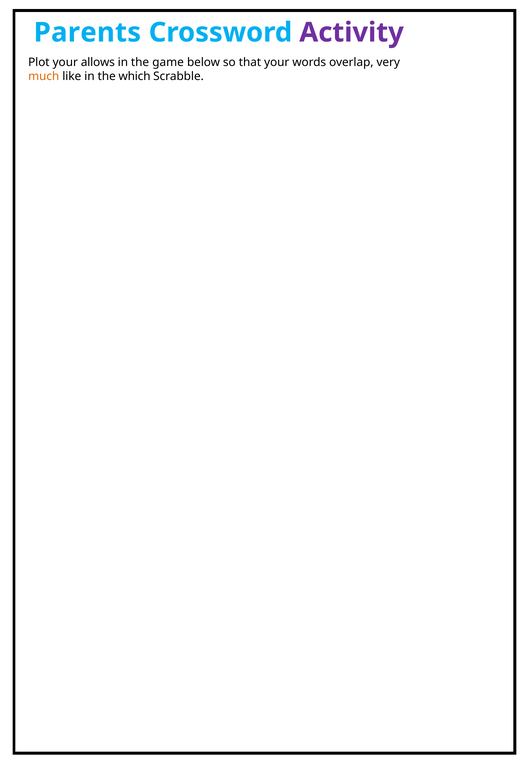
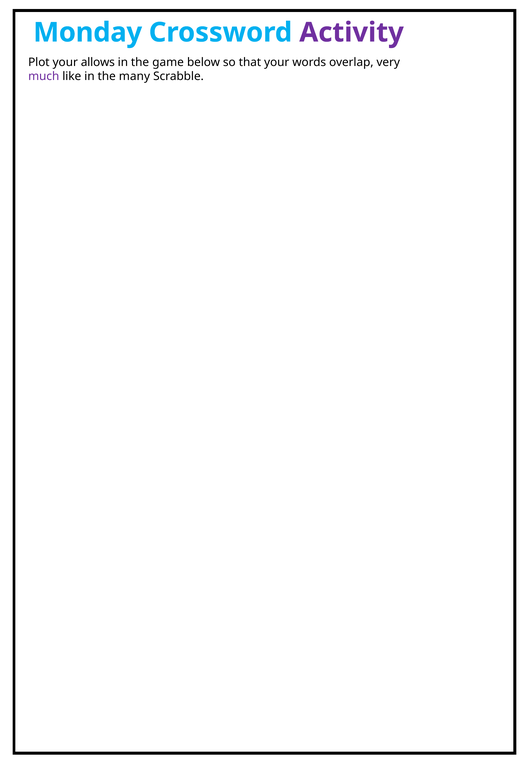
Parents: Parents -> Monday
much colour: orange -> purple
which: which -> many
